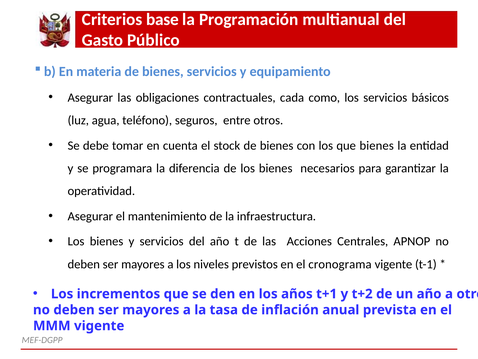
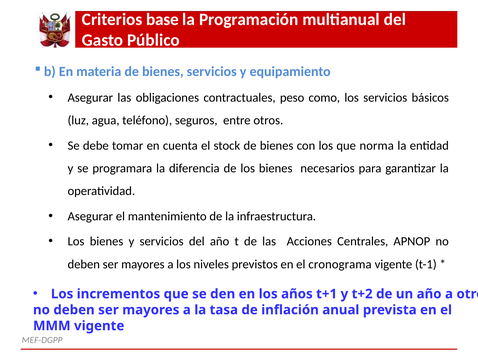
cada: cada -> peso
que bienes: bienes -> norma
